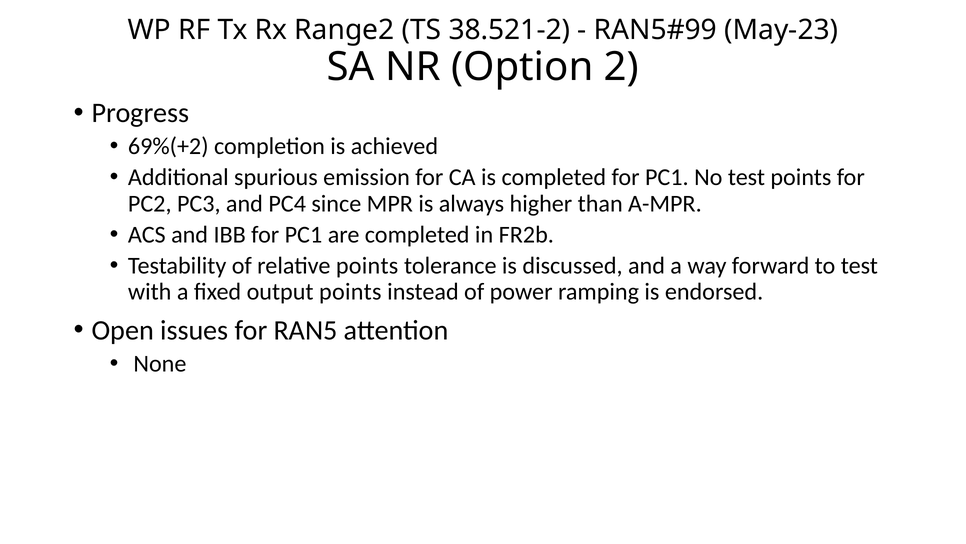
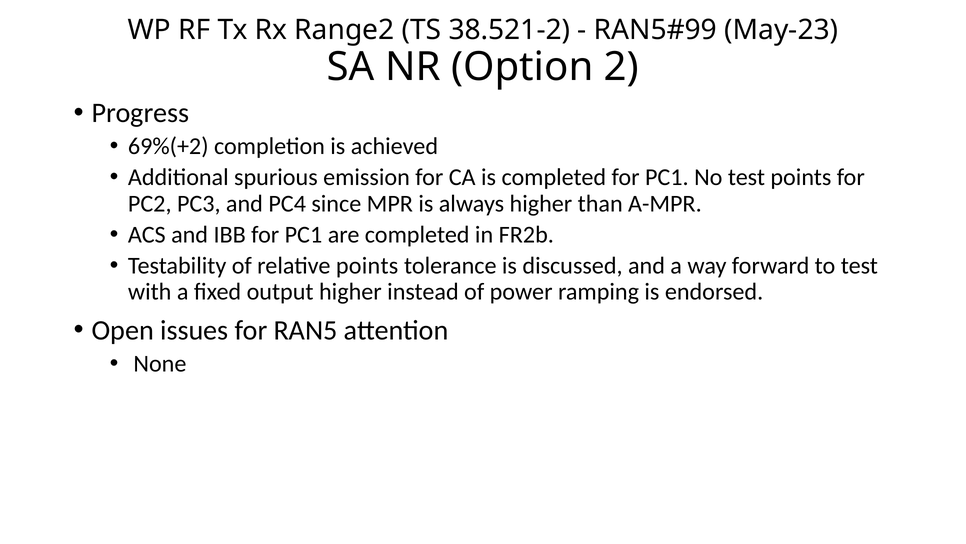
output points: points -> higher
